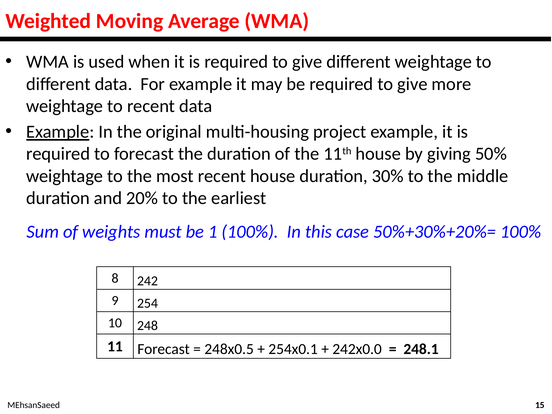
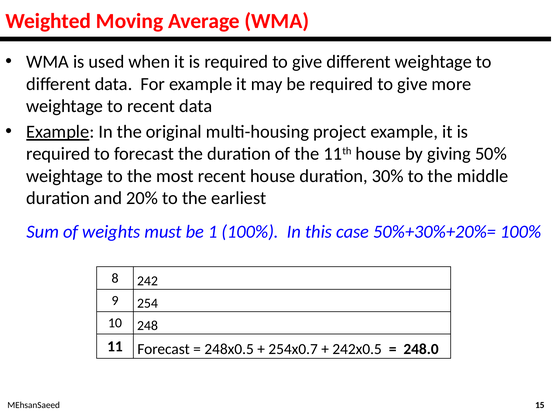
254x0.1: 254x0.1 -> 254x0.7
242x0.0: 242x0.0 -> 242x0.5
248.1: 248.1 -> 248.0
